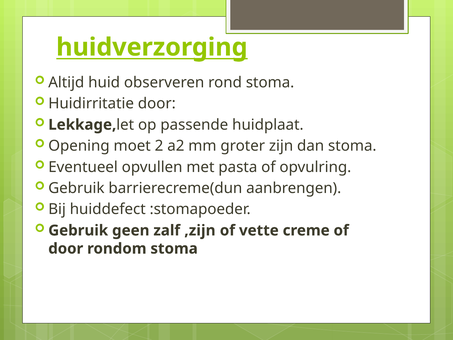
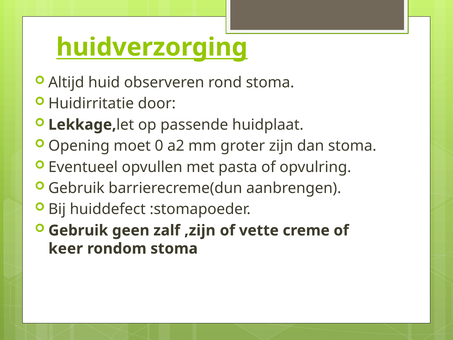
2: 2 -> 0
door at (66, 248): door -> keer
